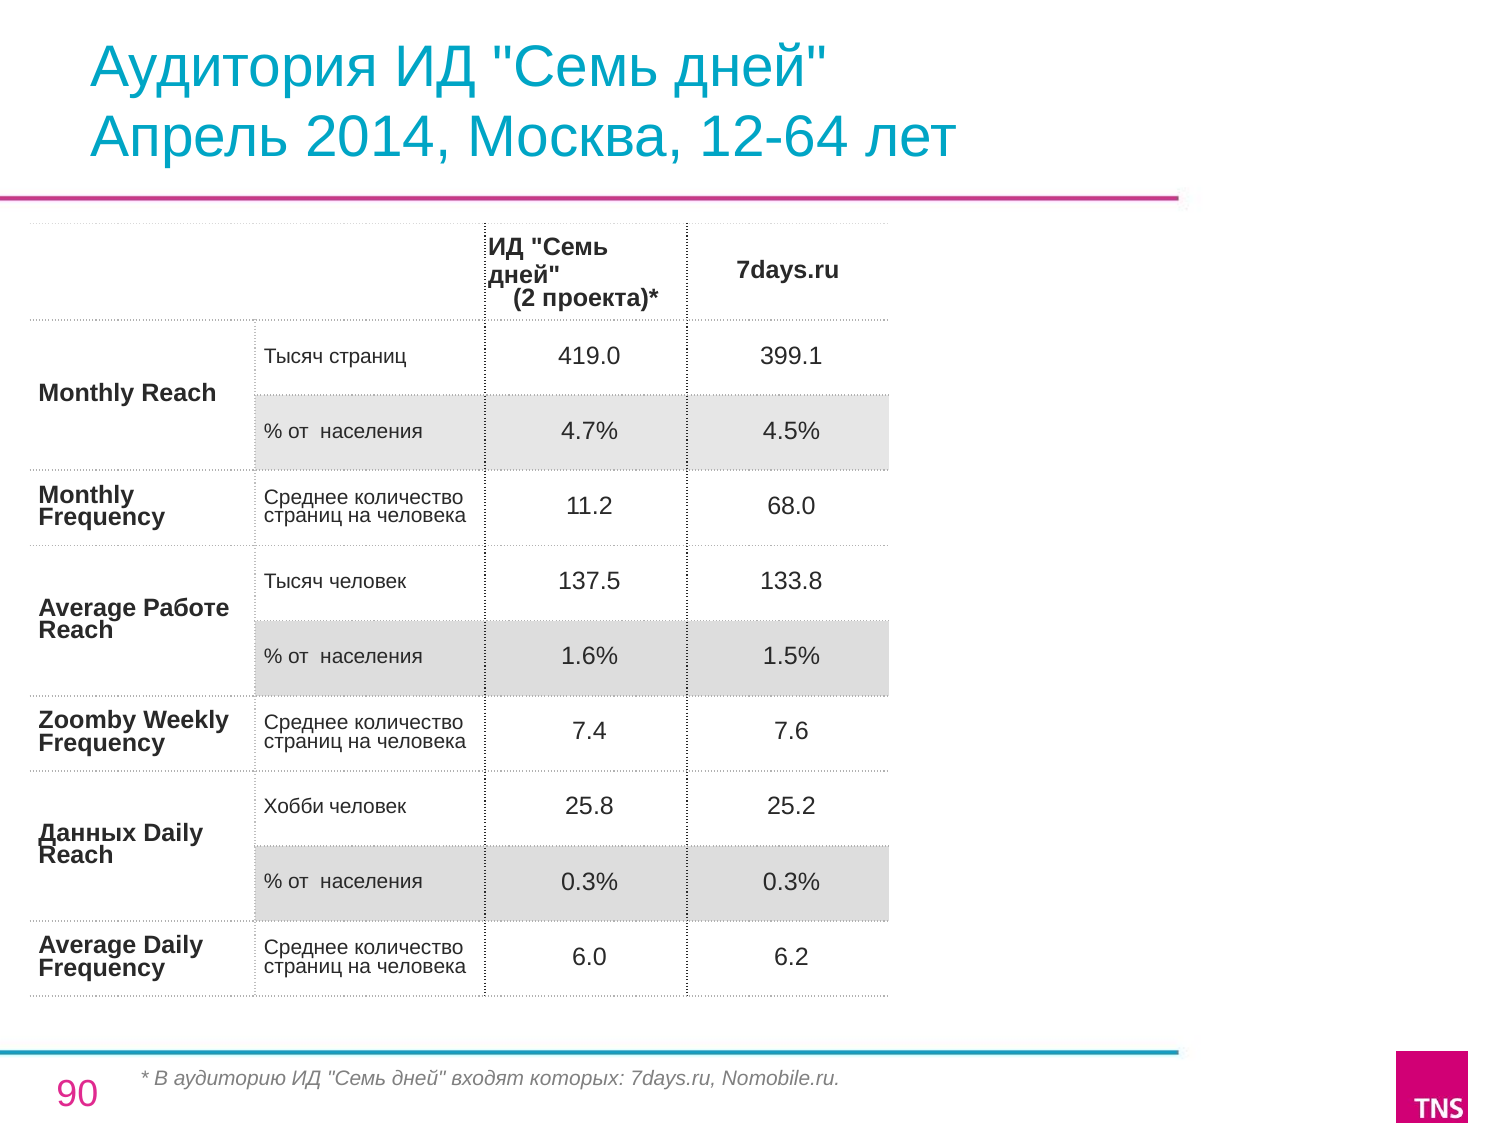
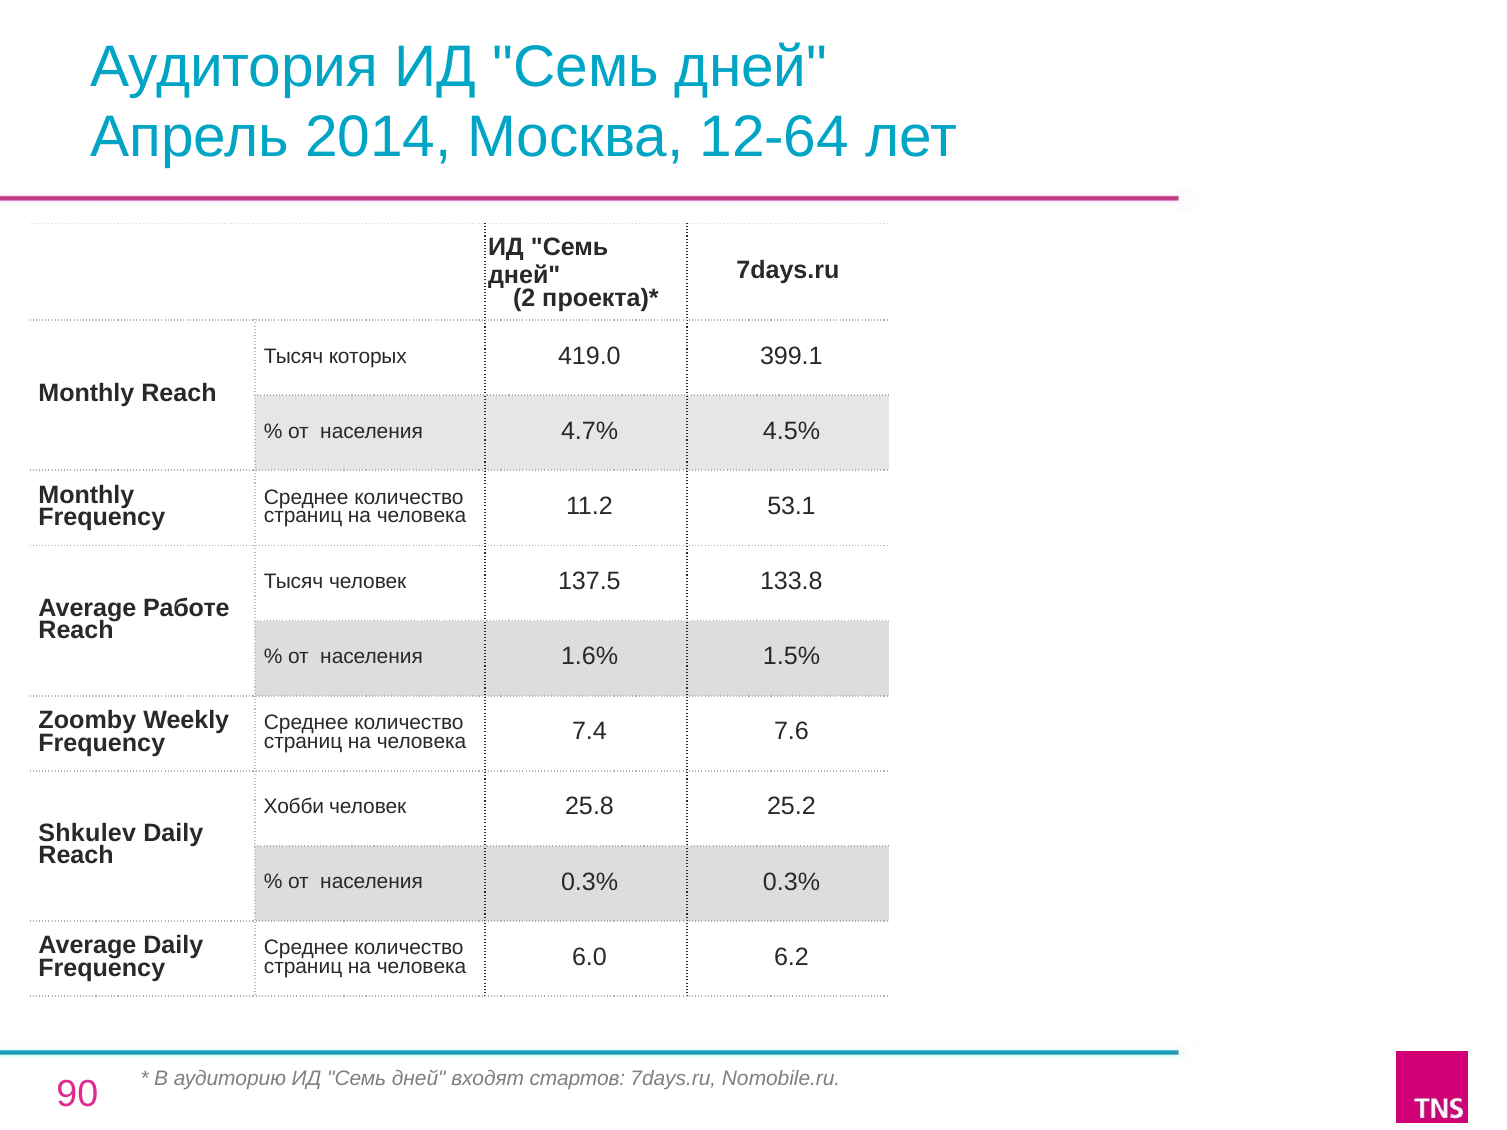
Тысяч страниц: страниц -> которых
68.0: 68.0 -> 53.1
Данных: Данных -> Shkulev
которых: которых -> стартов
